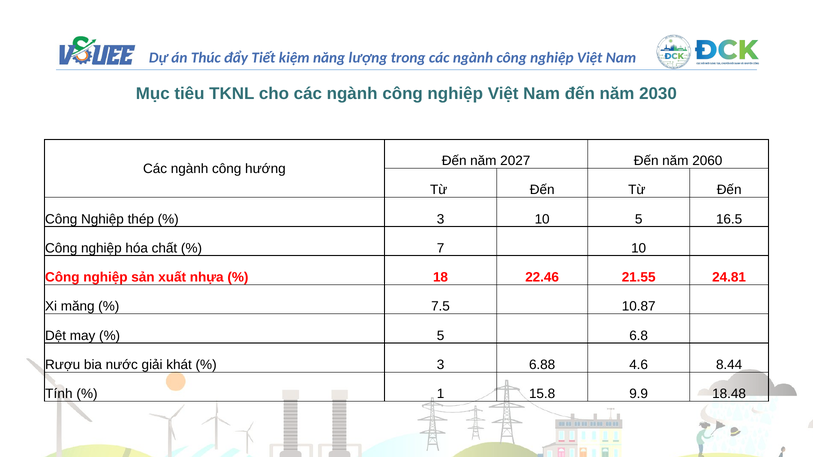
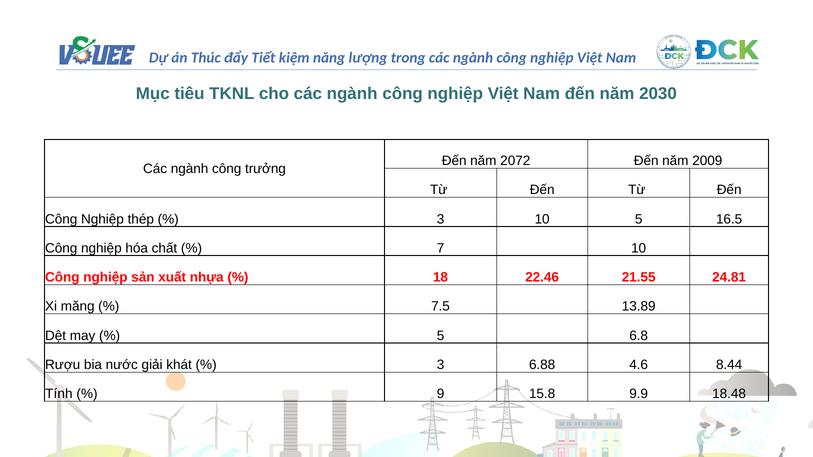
2027: 2027 -> 2072
2060: 2060 -> 2009
hướng: hướng -> trưởng
10.87: 10.87 -> 13.89
1: 1 -> 9
